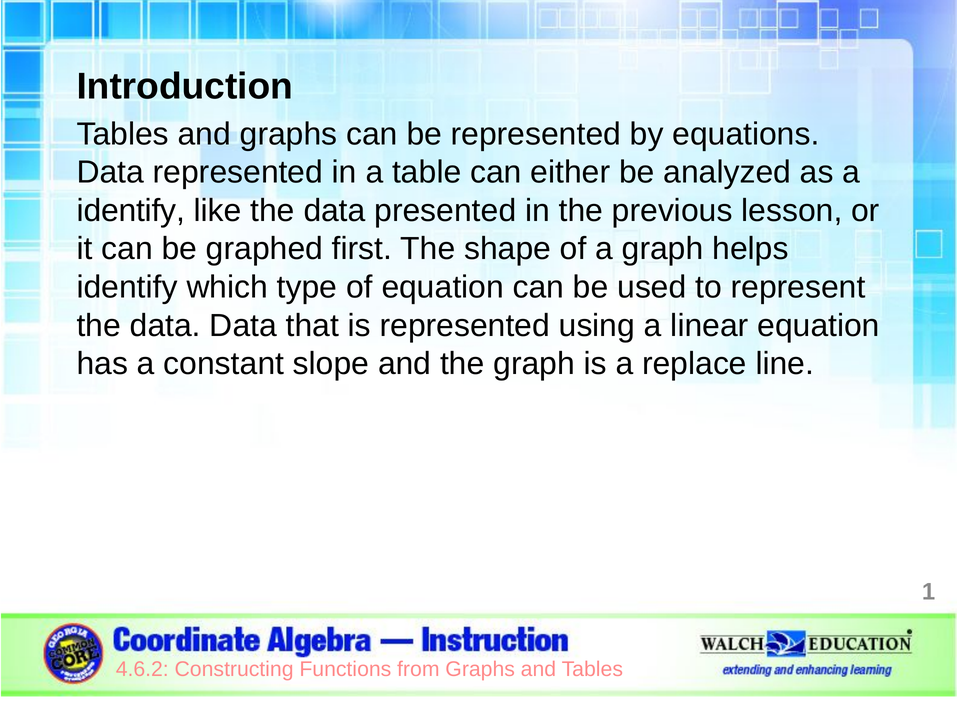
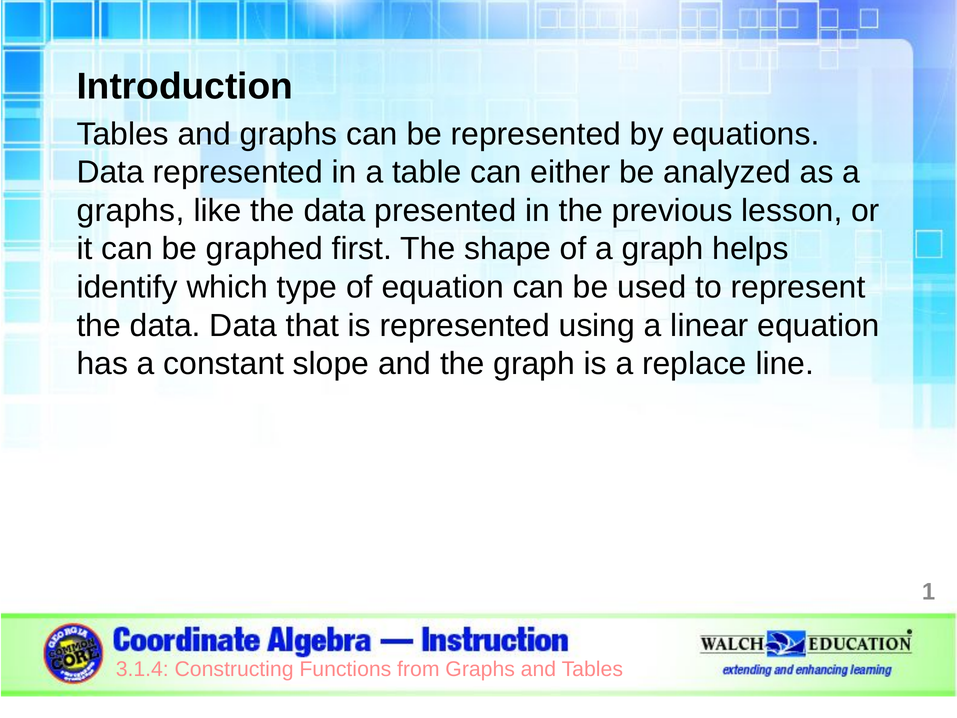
identify at (131, 211): identify -> graphs
4.6.2: 4.6.2 -> 3.1.4
